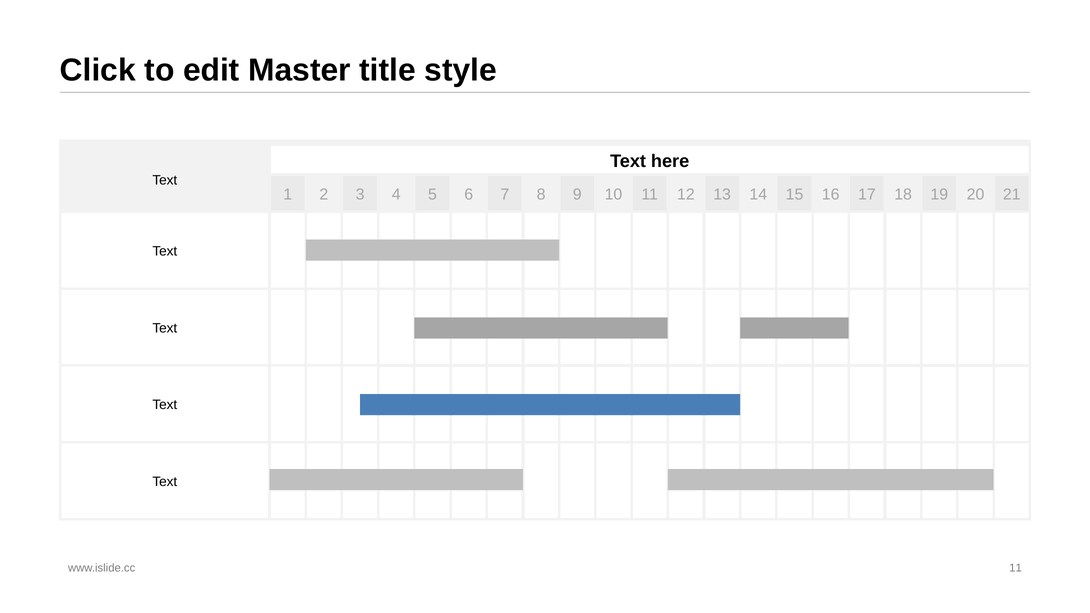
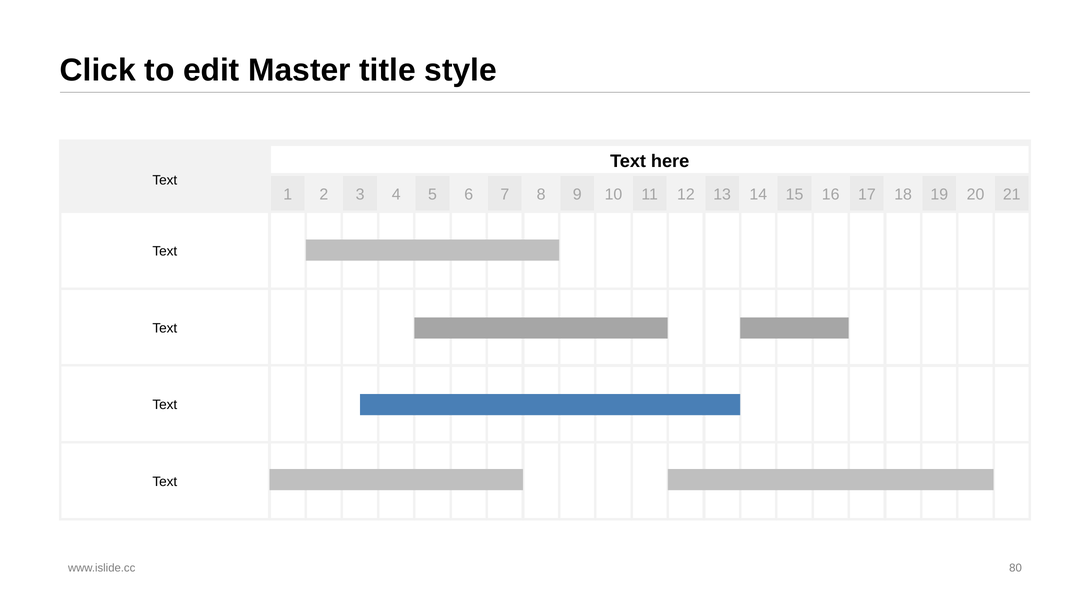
www.islide.cc 11: 11 -> 80
